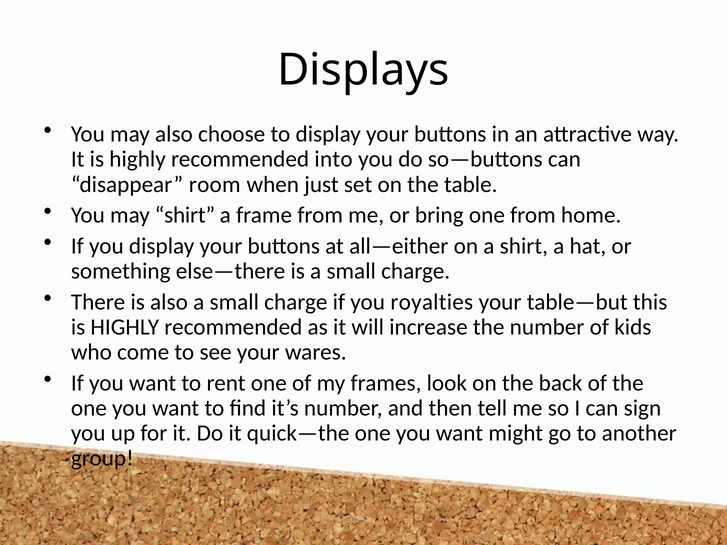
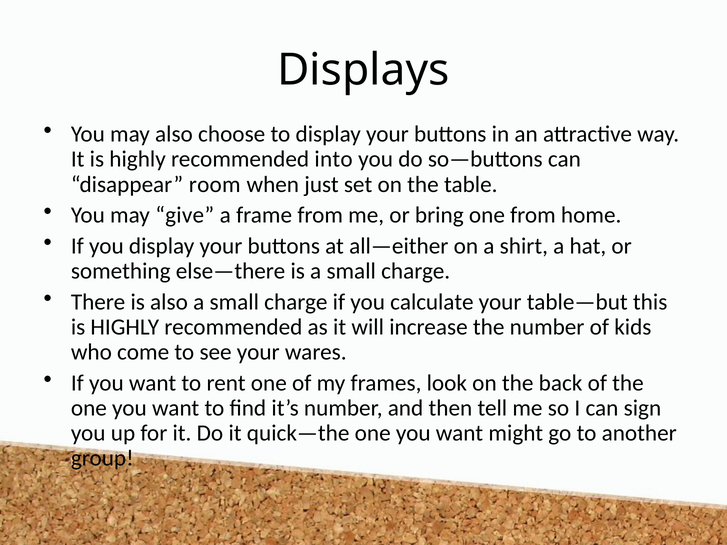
may shirt: shirt -> give
royalties: royalties -> calculate
